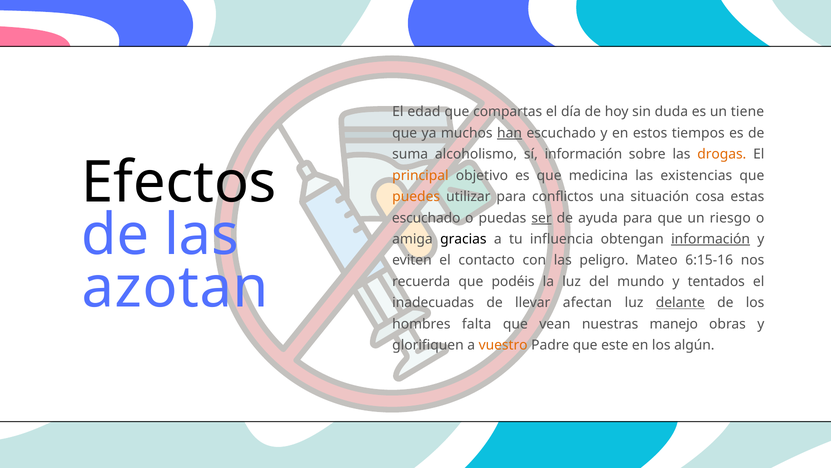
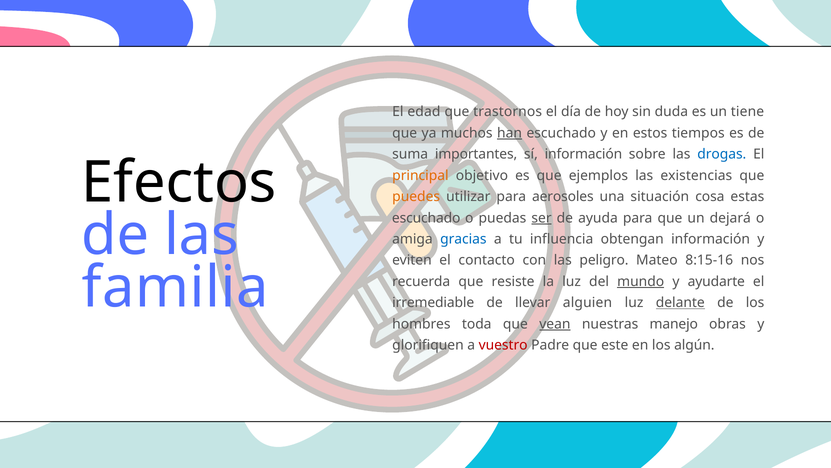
compartas: compartas -> trastornos
alcoholismo: alcoholismo -> importantes
drogas colour: orange -> blue
medicina: medicina -> ejemplos
conflictos: conflictos -> aerosoles
riesgo: riesgo -> dejará
gracias colour: black -> blue
información at (711, 239) underline: present -> none
6:15-16: 6:15-16 -> 8:15-16
azotan: azotan -> familia
podéis: podéis -> resiste
mundo underline: none -> present
tentados: tentados -> ayudarte
inadecuadas: inadecuadas -> irremediable
afectan: afectan -> alguien
falta: falta -> toda
vean underline: none -> present
vuestro colour: orange -> red
